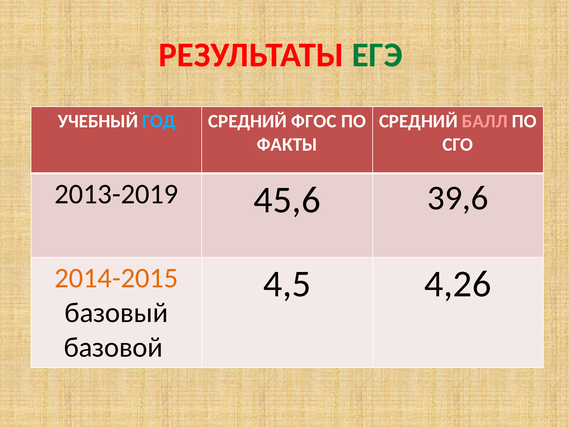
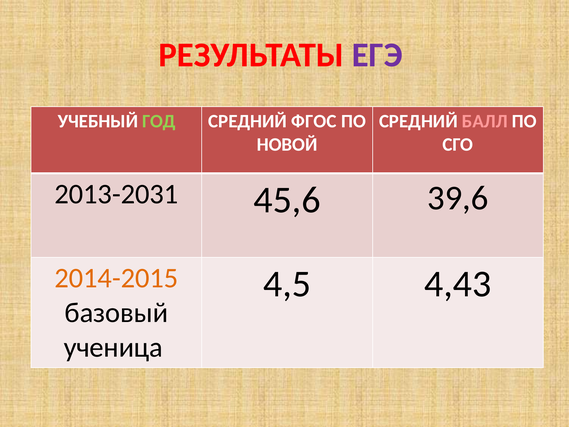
ЕГЭ colour: green -> purple
ГОД colour: light blue -> light green
ФАКТЫ: ФАКТЫ -> НОВОЙ
2013-2019: 2013-2019 -> 2013-2031
4,26: 4,26 -> 4,43
базовой: базовой -> ученица
